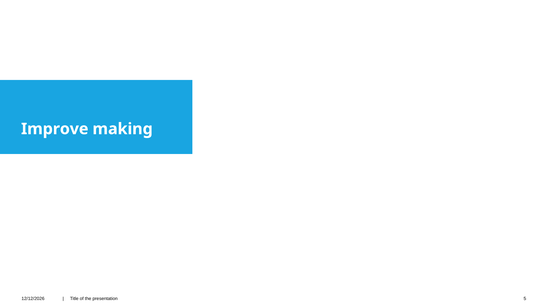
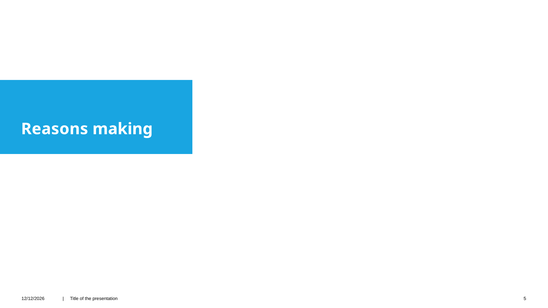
Improve: Improve -> Reasons
